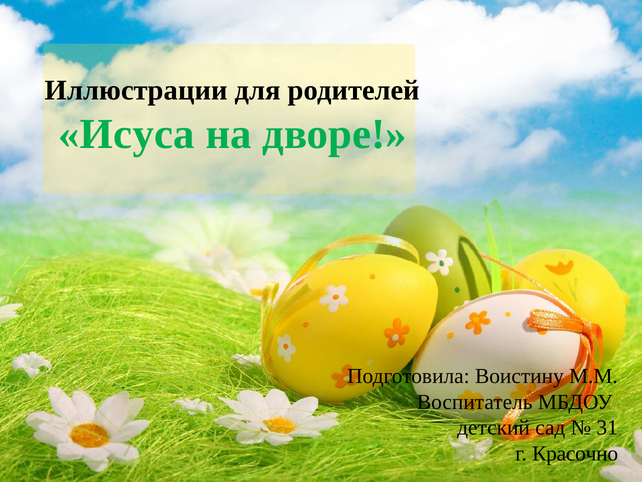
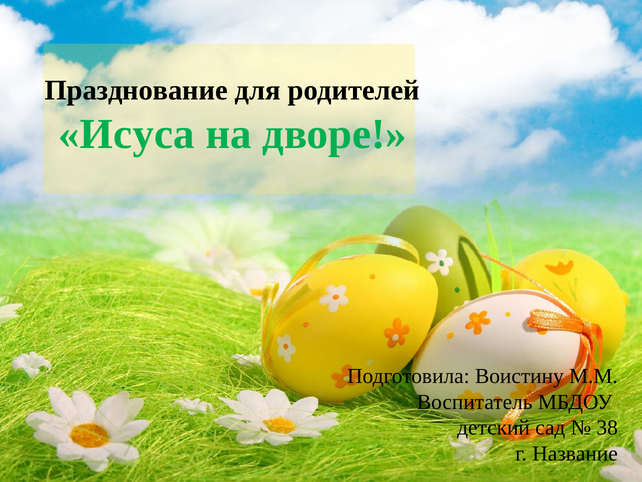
Иллюстрации: Иллюстрации -> Празднование
31: 31 -> 38
Красочно: Красочно -> Название
